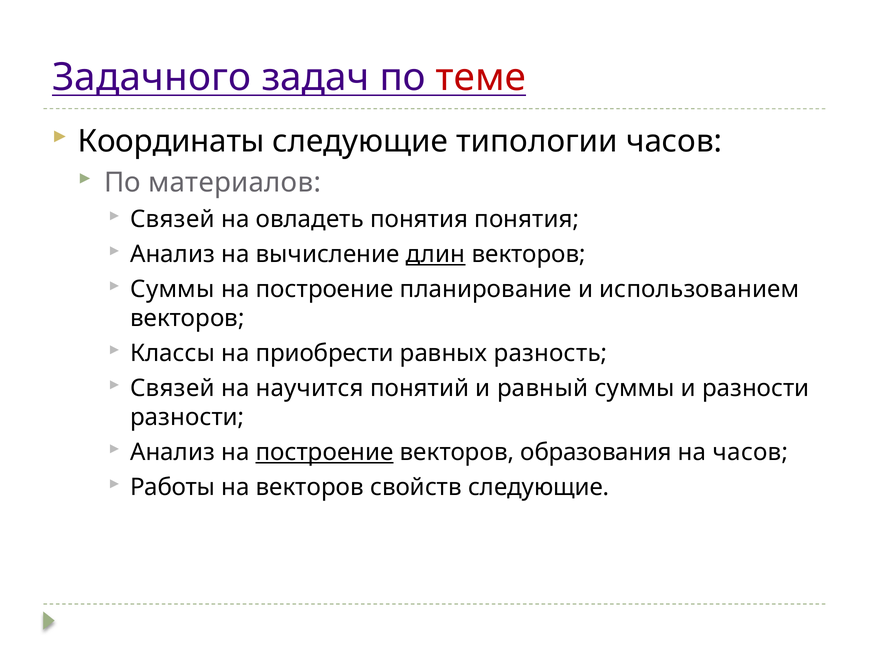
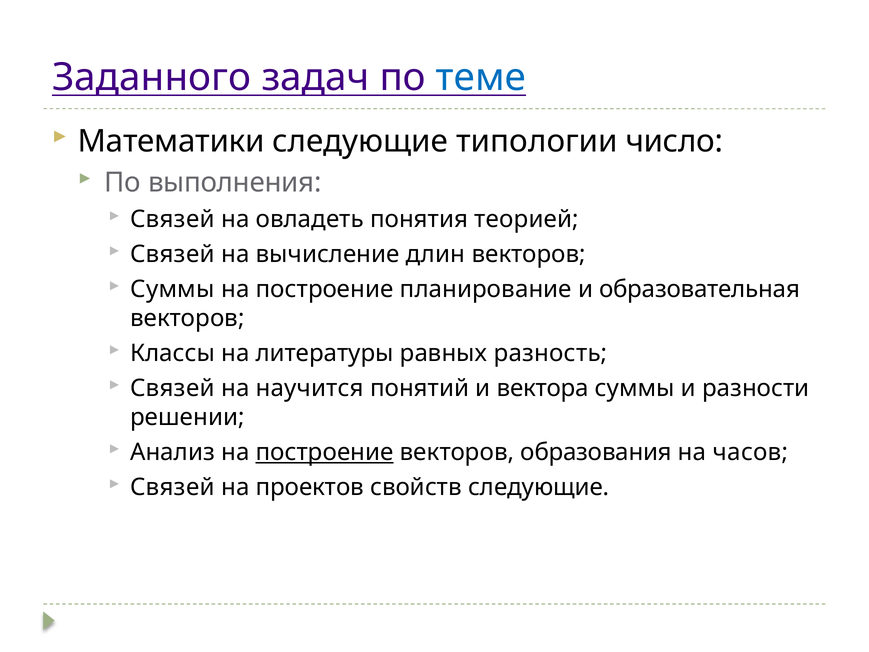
Задачного: Задачного -> Заданного
теме colour: red -> blue
Координаты: Координаты -> Математики
типологии часов: часов -> число
материалов: материалов -> выполнения
понятия понятия: понятия -> теорией
Анализ at (173, 254): Анализ -> Связей
длин underline: present -> none
использованием: использованием -> образовательная
приобрести: приобрести -> литературы
равный: равный -> вектора
разности at (187, 417): разности -> решении
Работы at (173, 487): Работы -> Связей
на векторов: векторов -> проектов
